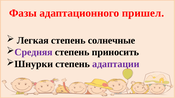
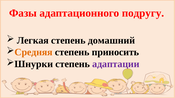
пришел: пришел -> подругу
солнечные: солнечные -> домашний
Средняя colour: purple -> orange
